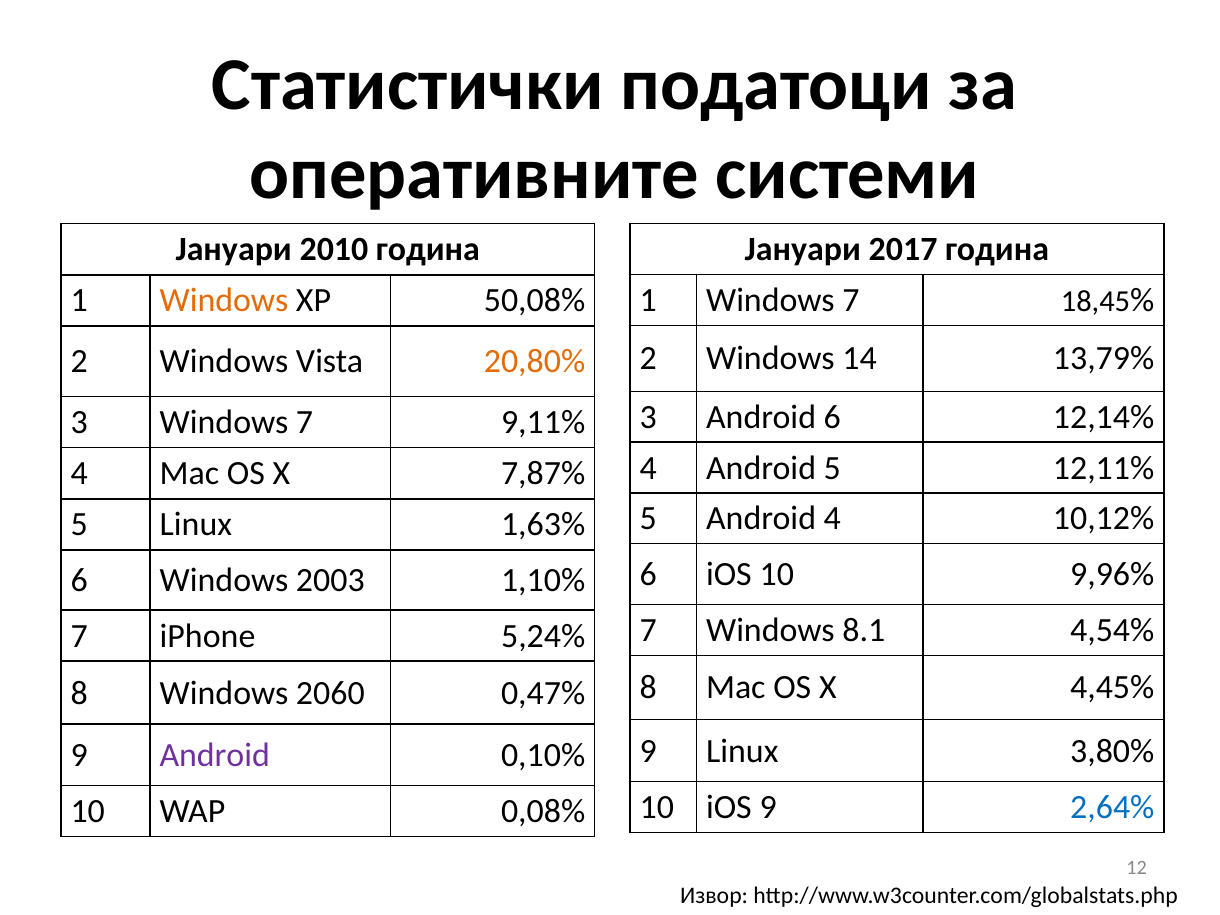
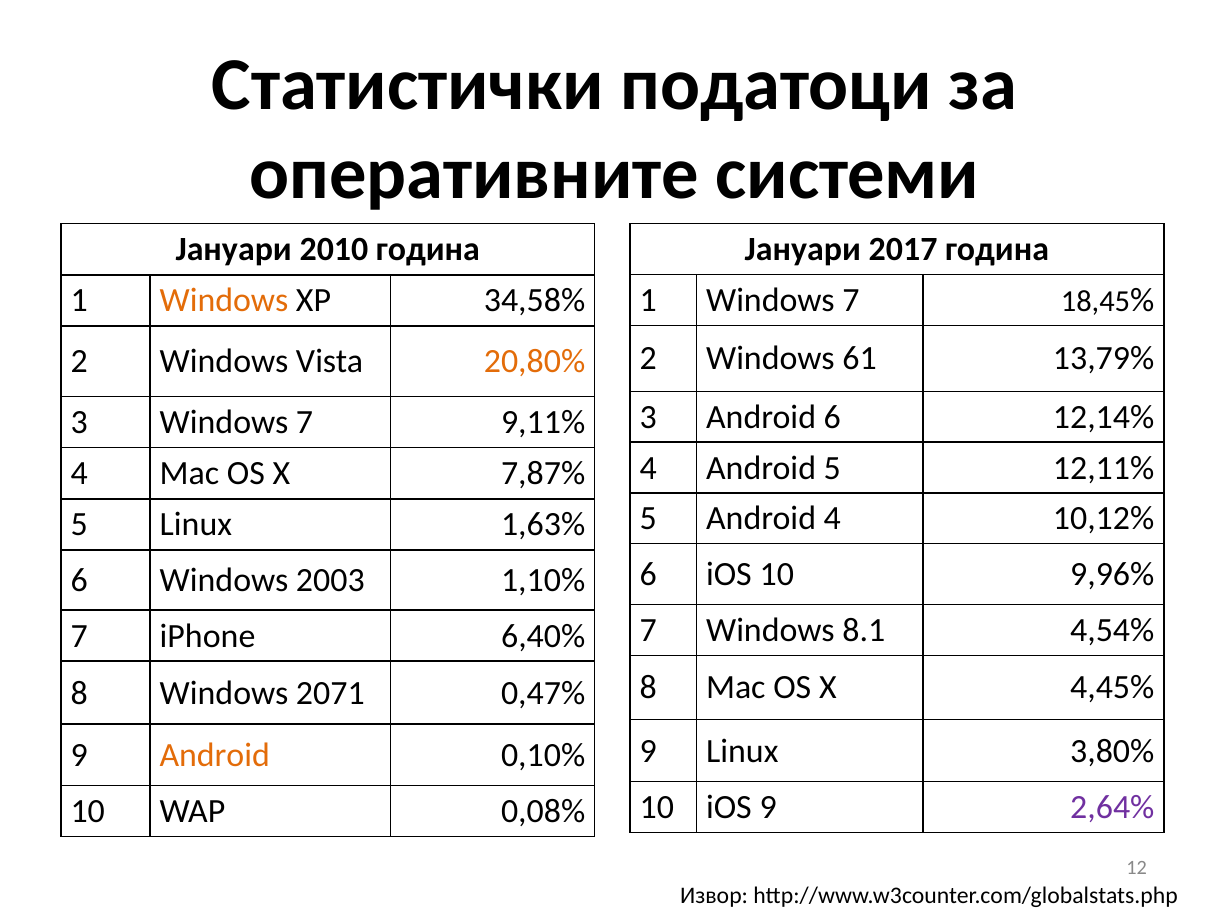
50,08%: 50,08% -> 34,58%
14: 14 -> 61
5,24%: 5,24% -> 6,40%
2060: 2060 -> 2071
Android at (215, 755) colour: purple -> orange
2,64% colour: blue -> purple
